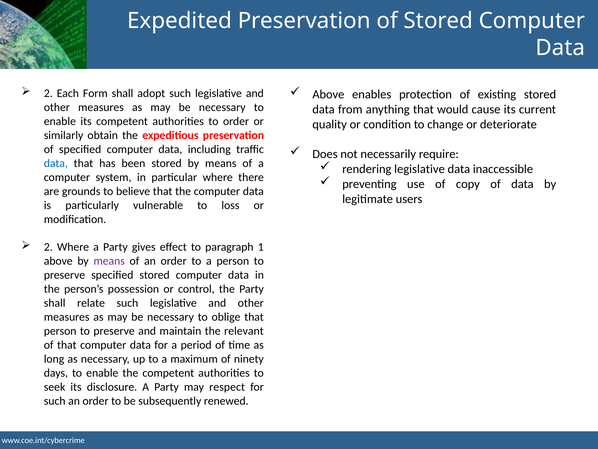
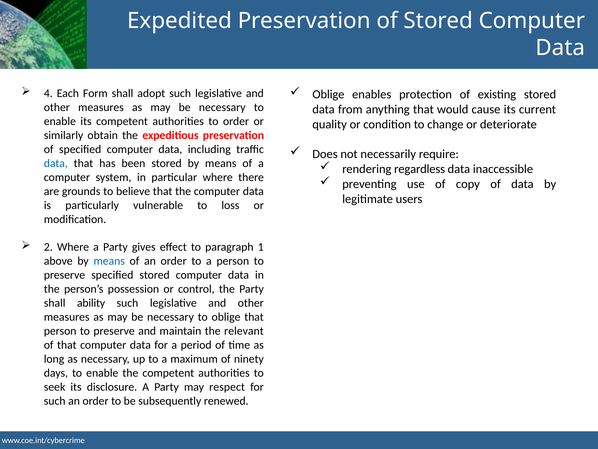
2 at (48, 93): 2 -> 4
Above at (328, 94): Above -> Oblige
rendering legislative: legislative -> regardless
means at (109, 261) colour: purple -> blue
relate: relate -> ability
